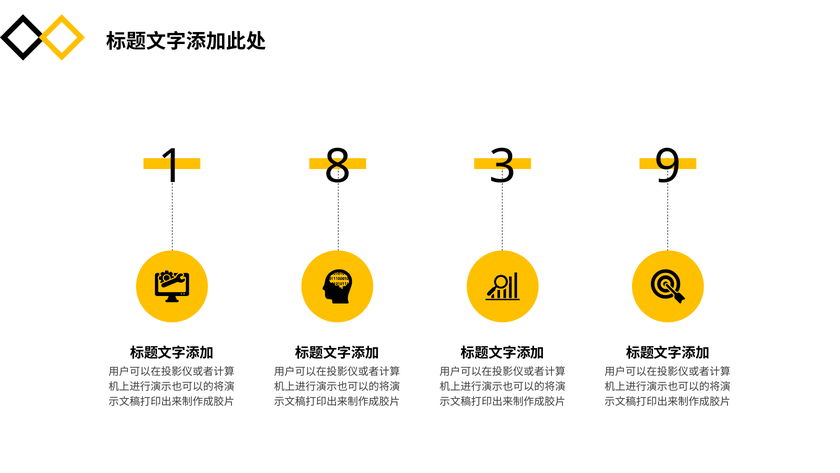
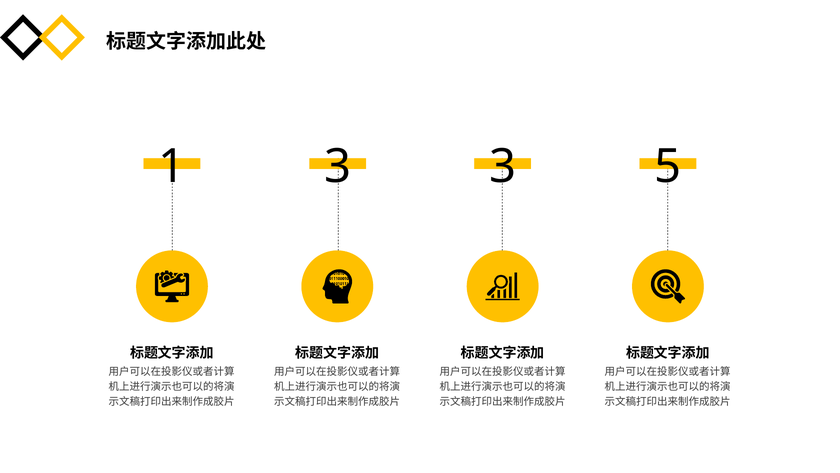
1 8: 8 -> 3
9: 9 -> 5
